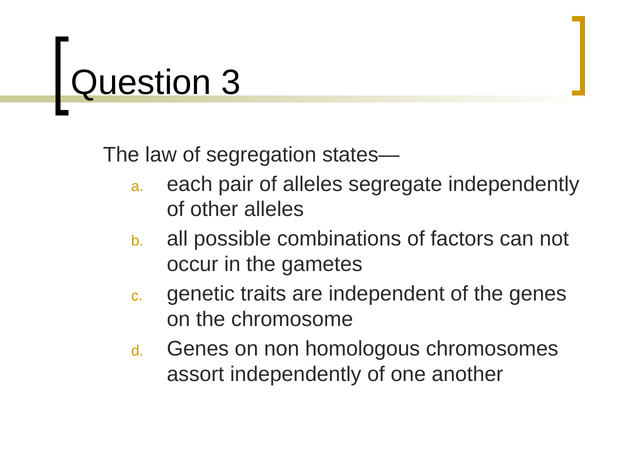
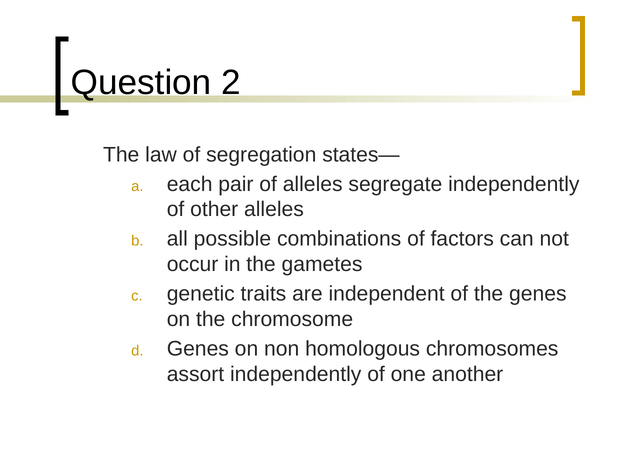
3: 3 -> 2
